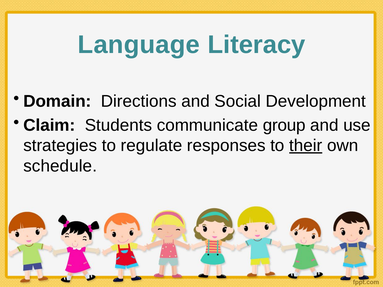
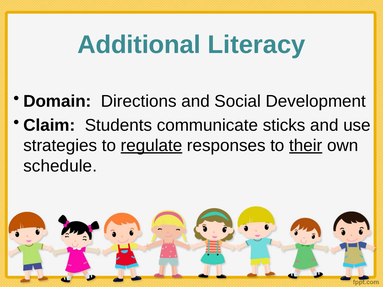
Language: Language -> Additional
group: group -> sticks
regulate underline: none -> present
